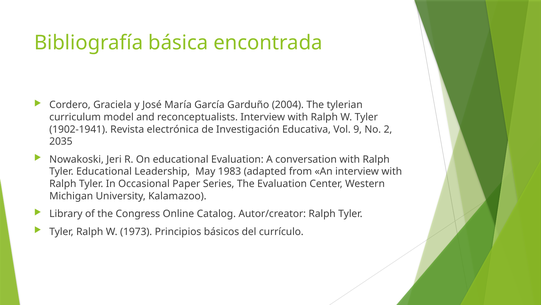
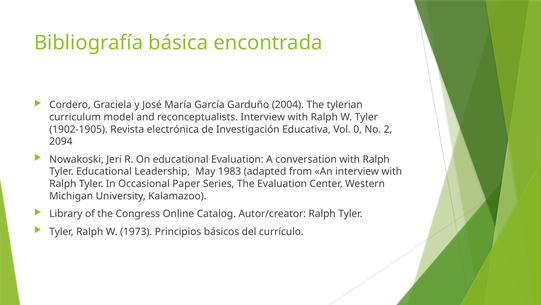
1902-1941: 1902-1941 -> 1902-1905
9: 9 -> 0
2035: 2035 -> 2094
